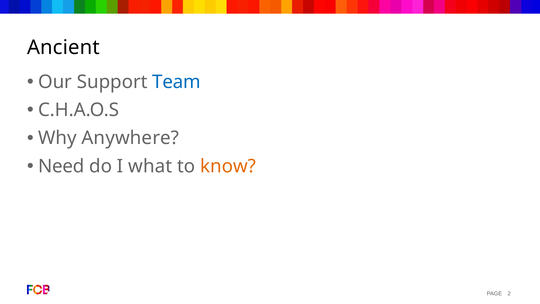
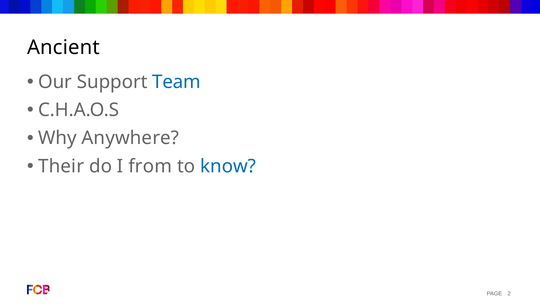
Need: Need -> Their
what: what -> from
know colour: orange -> blue
